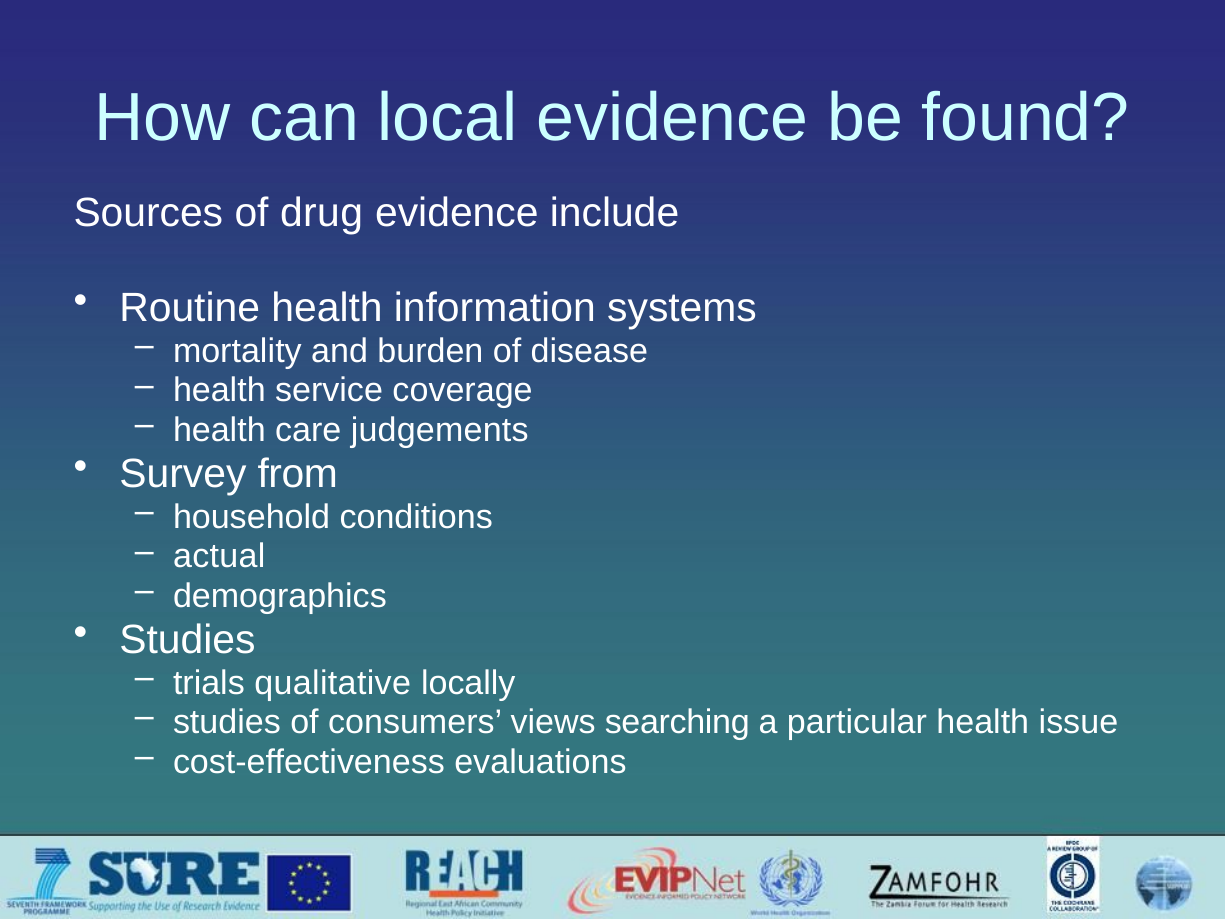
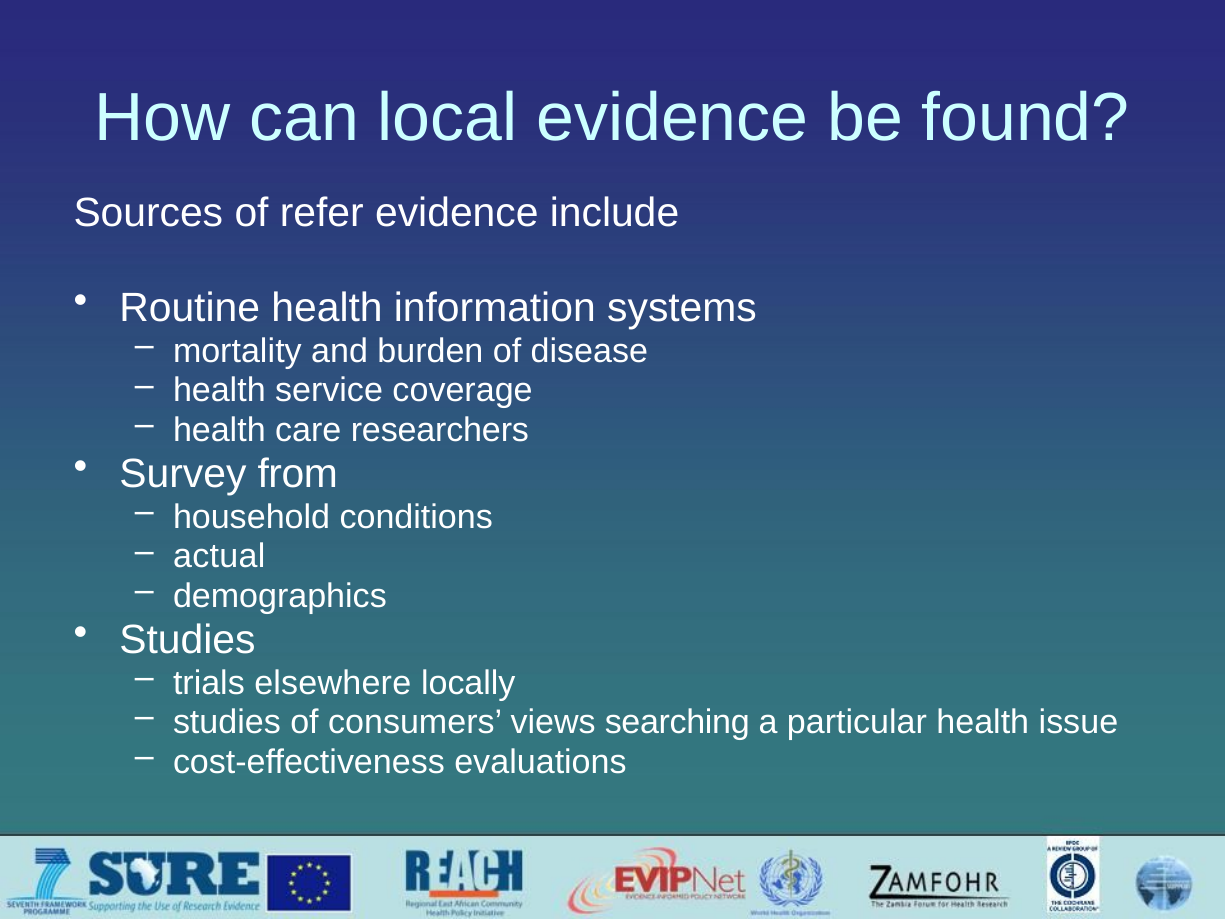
drug: drug -> refer
judgements: judgements -> researchers
qualitative: qualitative -> elsewhere
